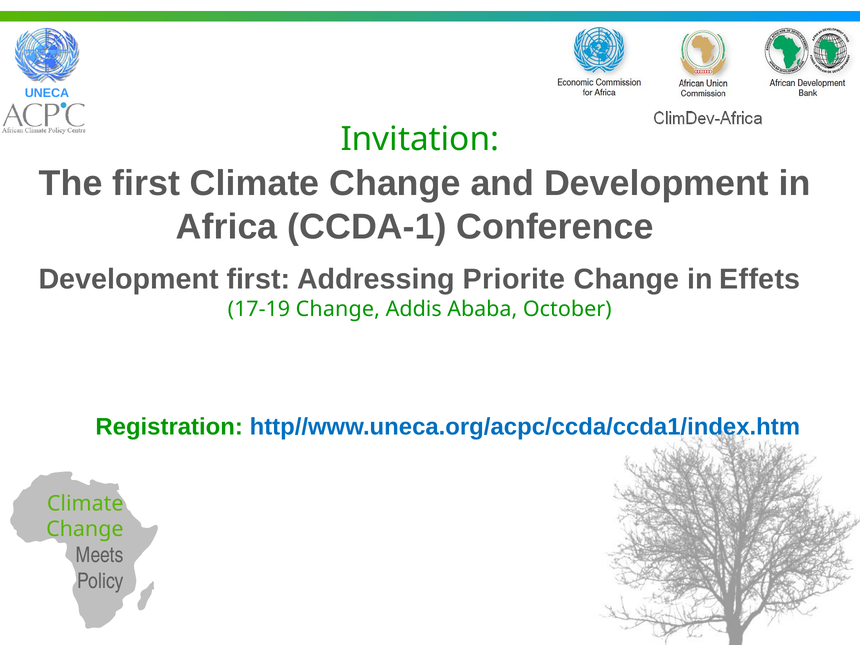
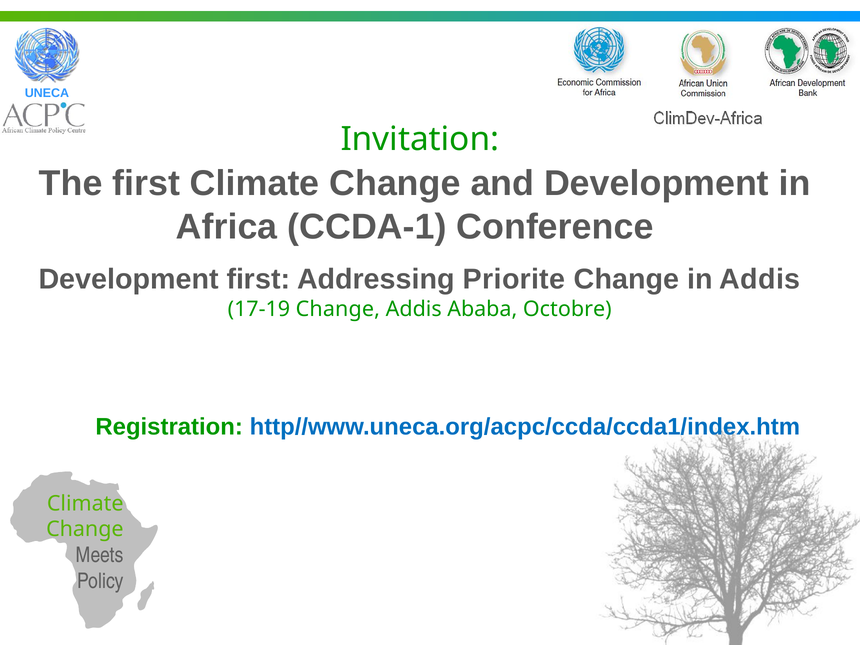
in Effets: Effets -> Addis
October: October -> Octobre
